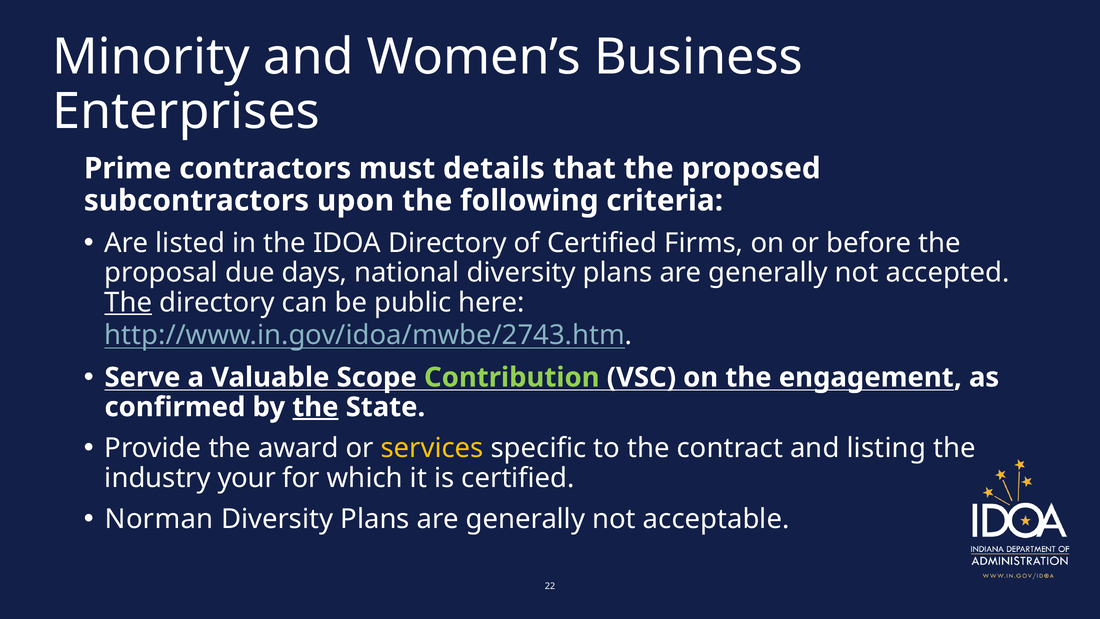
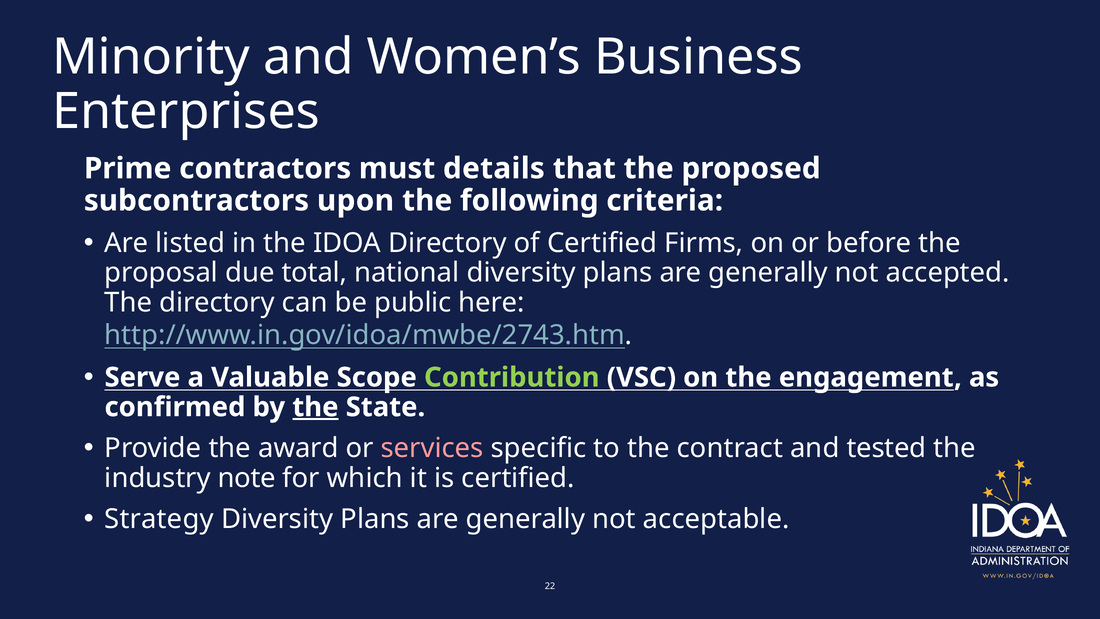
days: days -> total
The at (128, 302) underline: present -> none
services colour: yellow -> pink
listing: listing -> tested
your: your -> note
Norman: Norman -> Strategy
